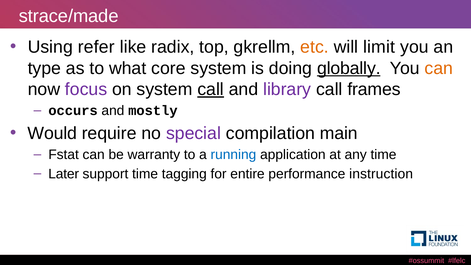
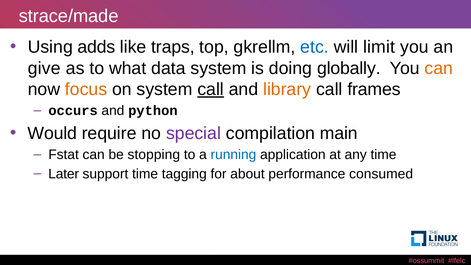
refer: refer -> adds
radix: radix -> traps
etc colour: orange -> blue
type: type -> give
core: core -> data
globally underline: present -> none
focus colour: purple -> orange
library colour: purple -> orange
mostly: mostly -> python
warranty: warranty -> stopping
entire: entire -> about
instruction: instruction -> consumed
